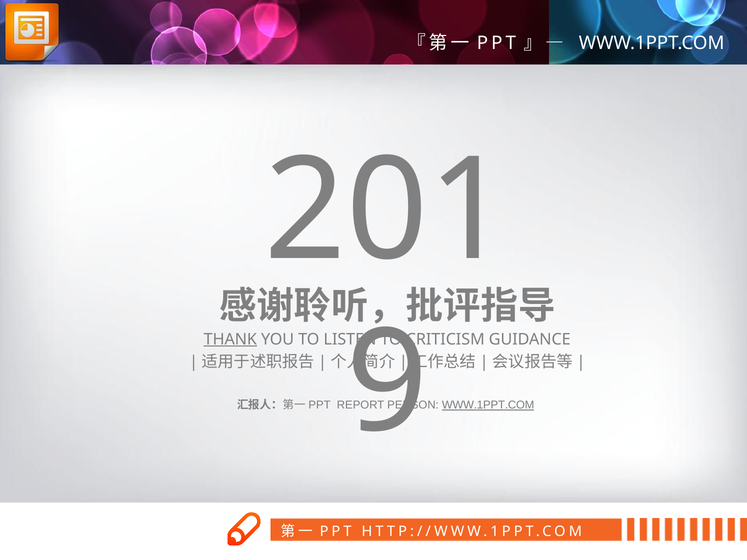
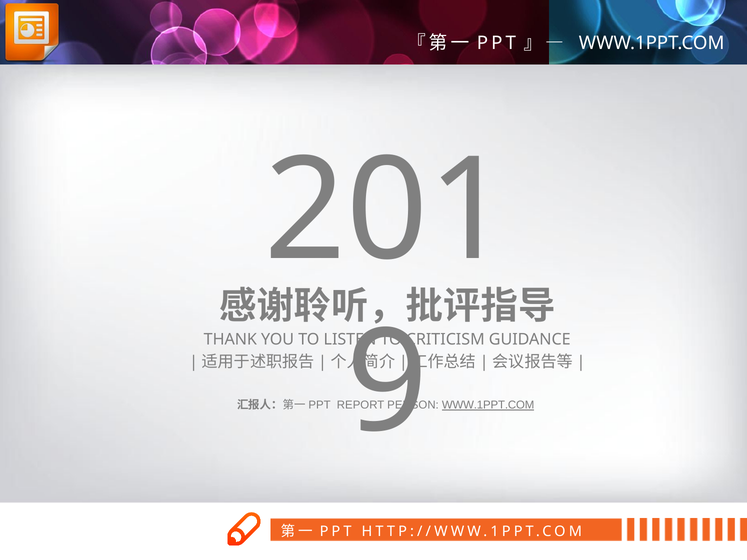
THANK underline: present -> none
